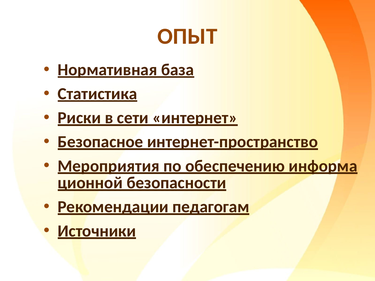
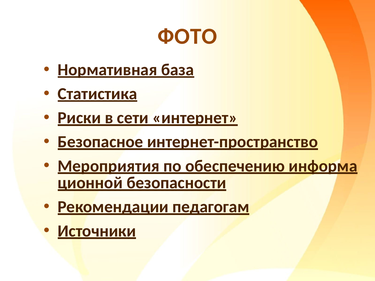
ОПЫТ: ОПЫТ -> ФОТО
